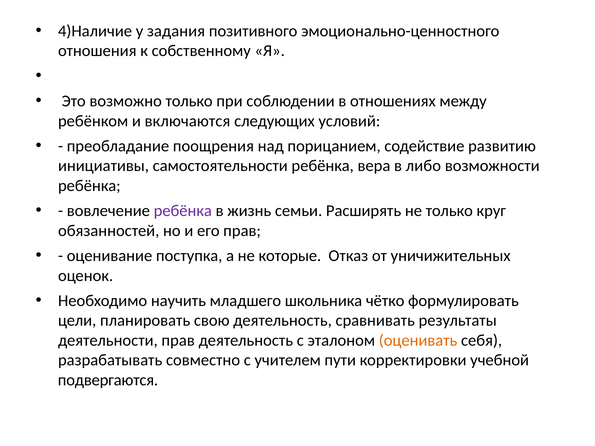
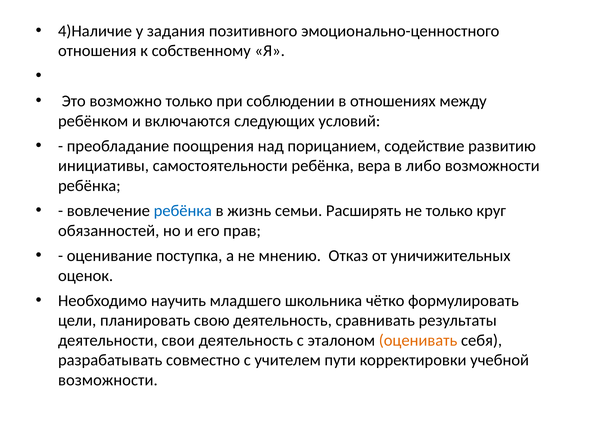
ребёнка at (183, 211) colour: purple -> blue
которые: которые -> мнению
деятельности прав: прав -> свои
подвергаются at (108, 380): подвергаются -> возможности
